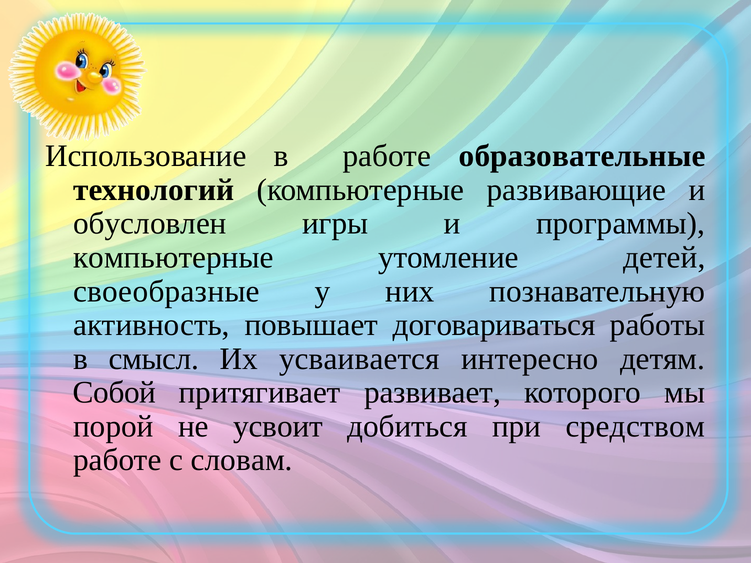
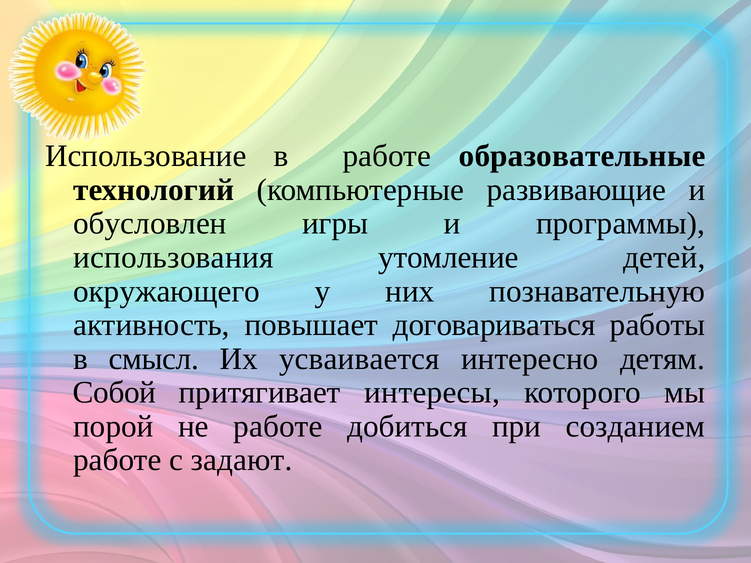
компьютерные at (173, 258): компьютерные -> использования
своеобразные: своеобразные -> окружающего
развивает: развивает -> интересы
не усвоит: усвоит -> работе
средством: средством -> созданием
словам: словам -> задают
